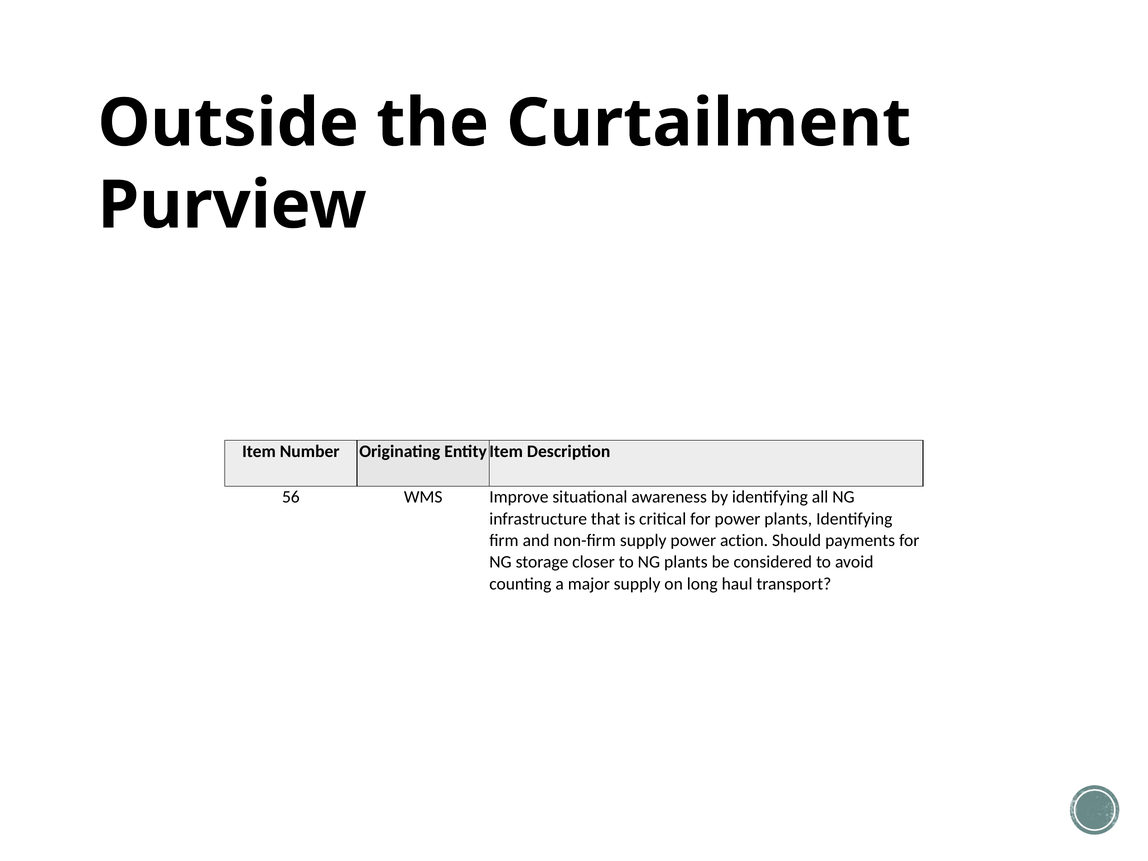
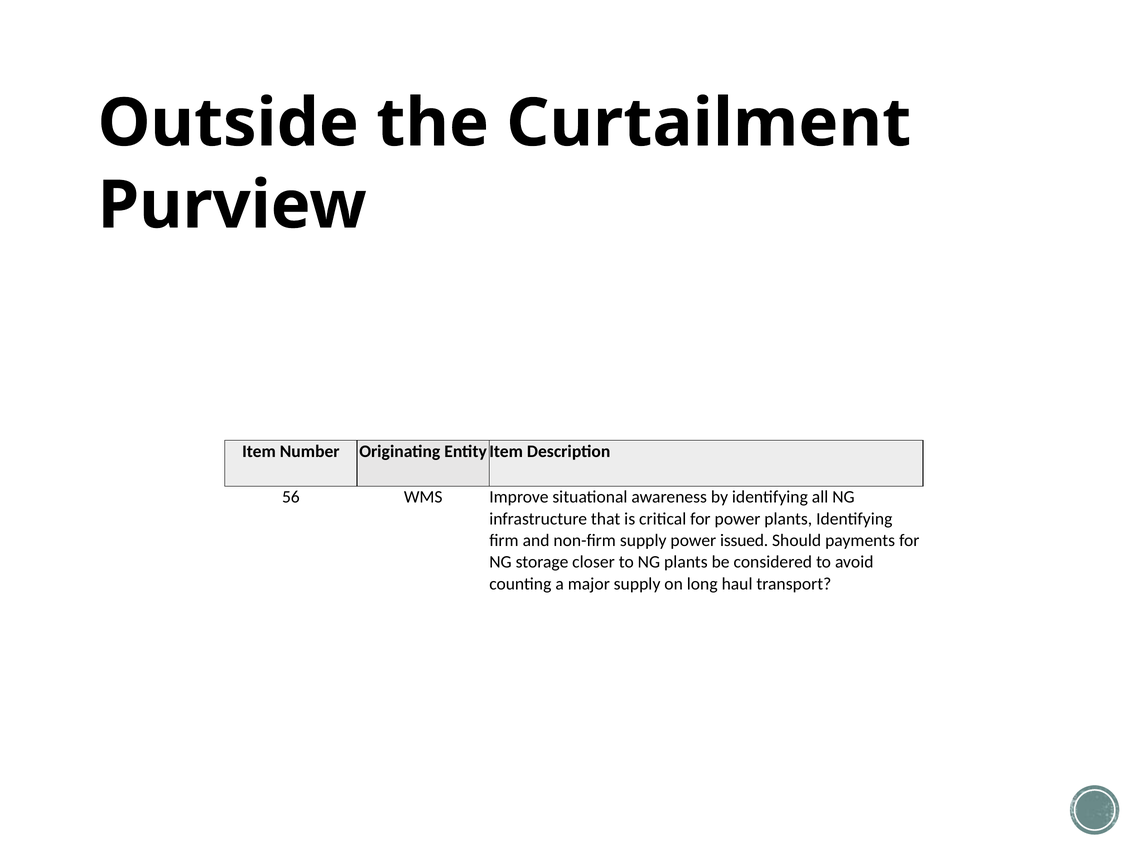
action: action -> issued
